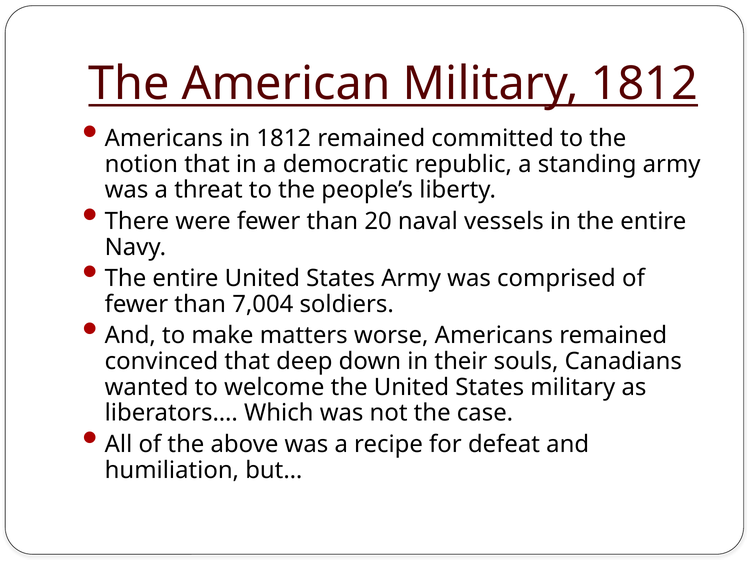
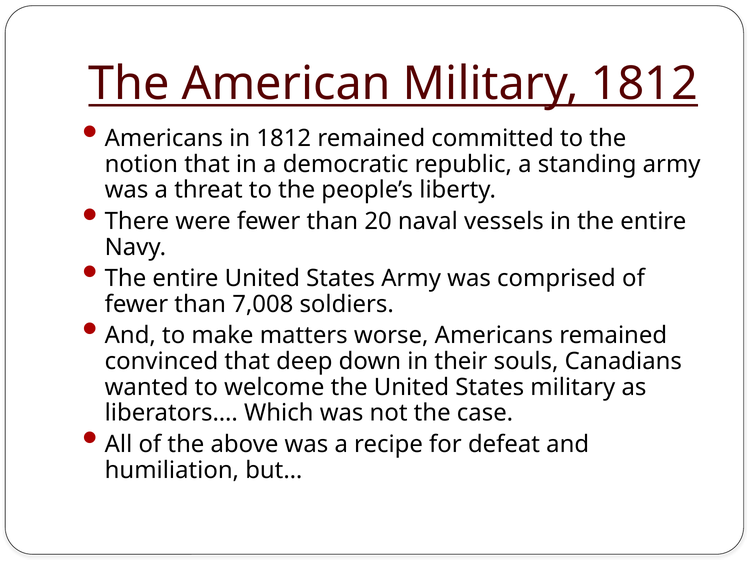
7,004: 7,004 -> 7,008
